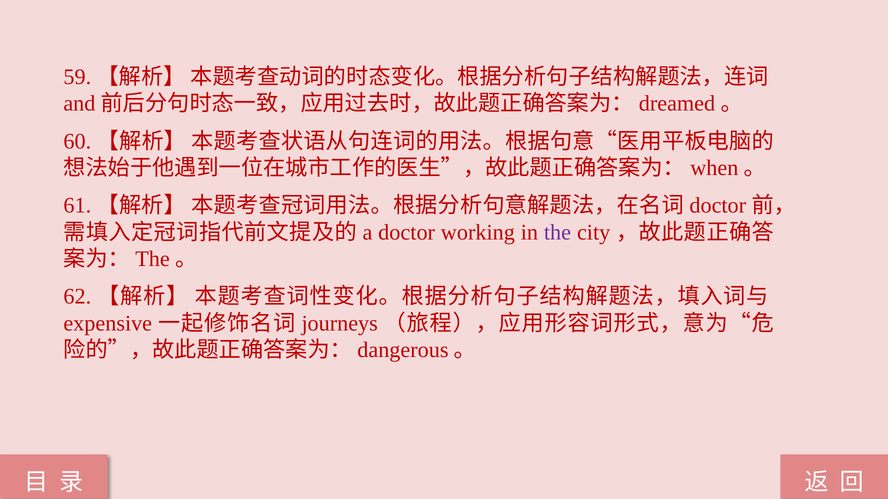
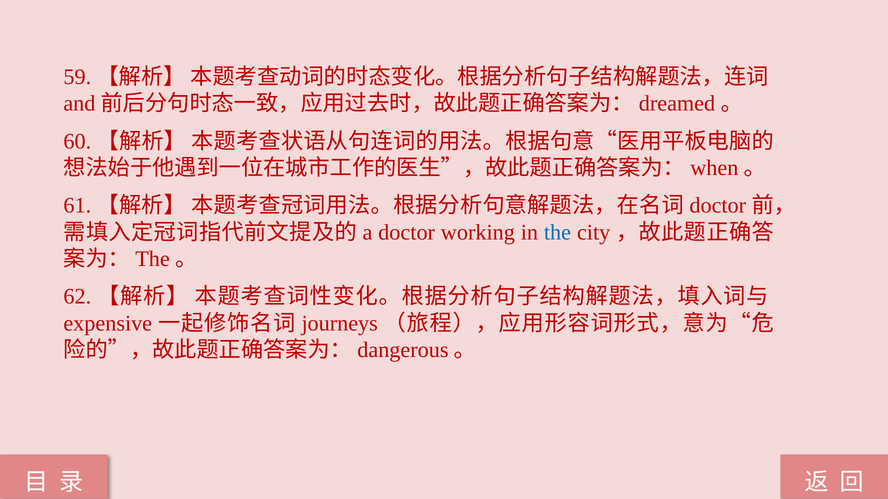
the colour: purple -> blue
